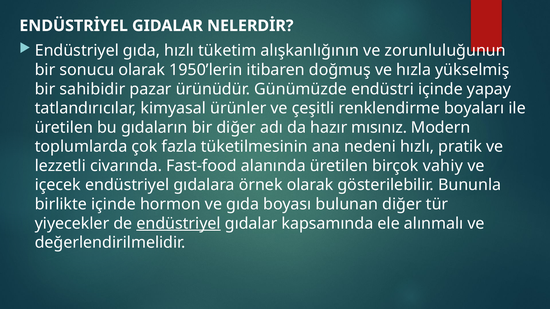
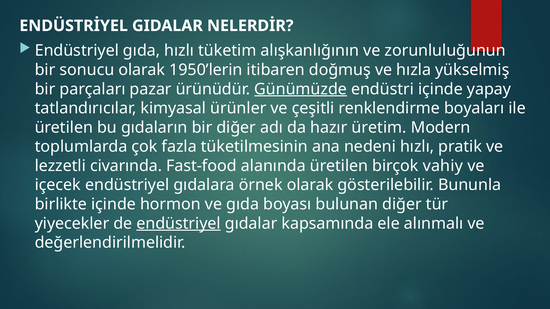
sahibidir: sahibidir -> parçaları
Günümüzde underline: none -> present
mısınız: mısınız -> üretim
